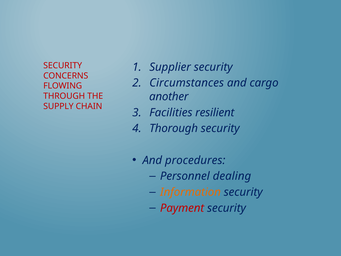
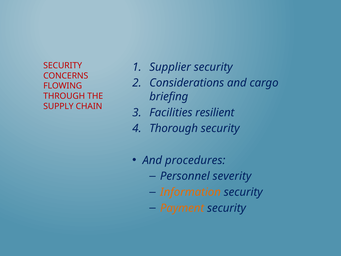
Circumstances: Circumstances -> Considerations
another: another -> briefing
dealing: dealing -> severity
Payment colour: red -> orange
